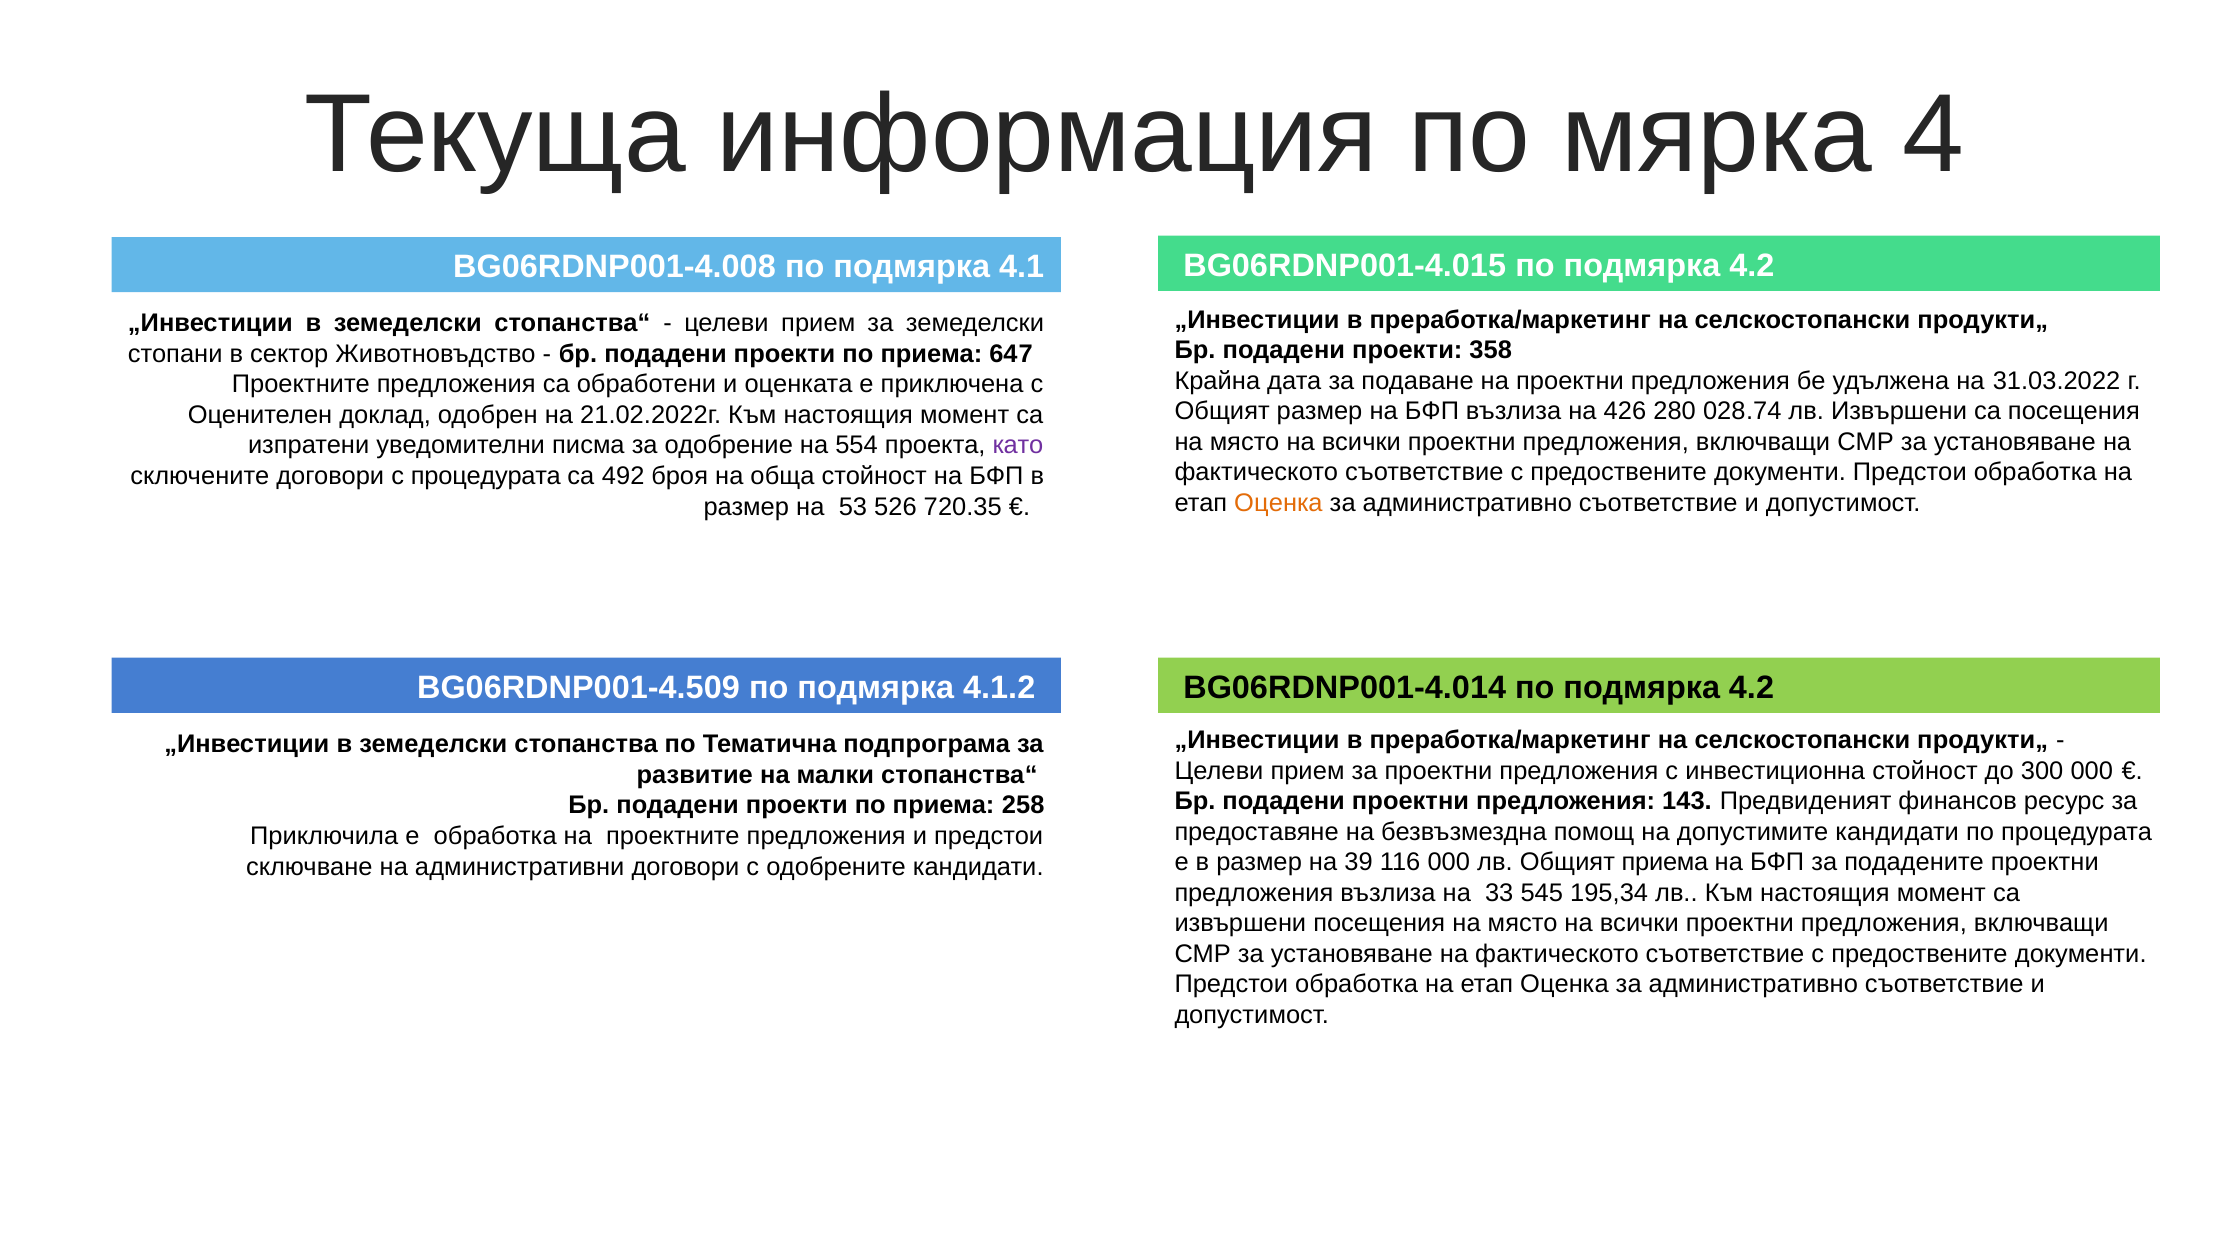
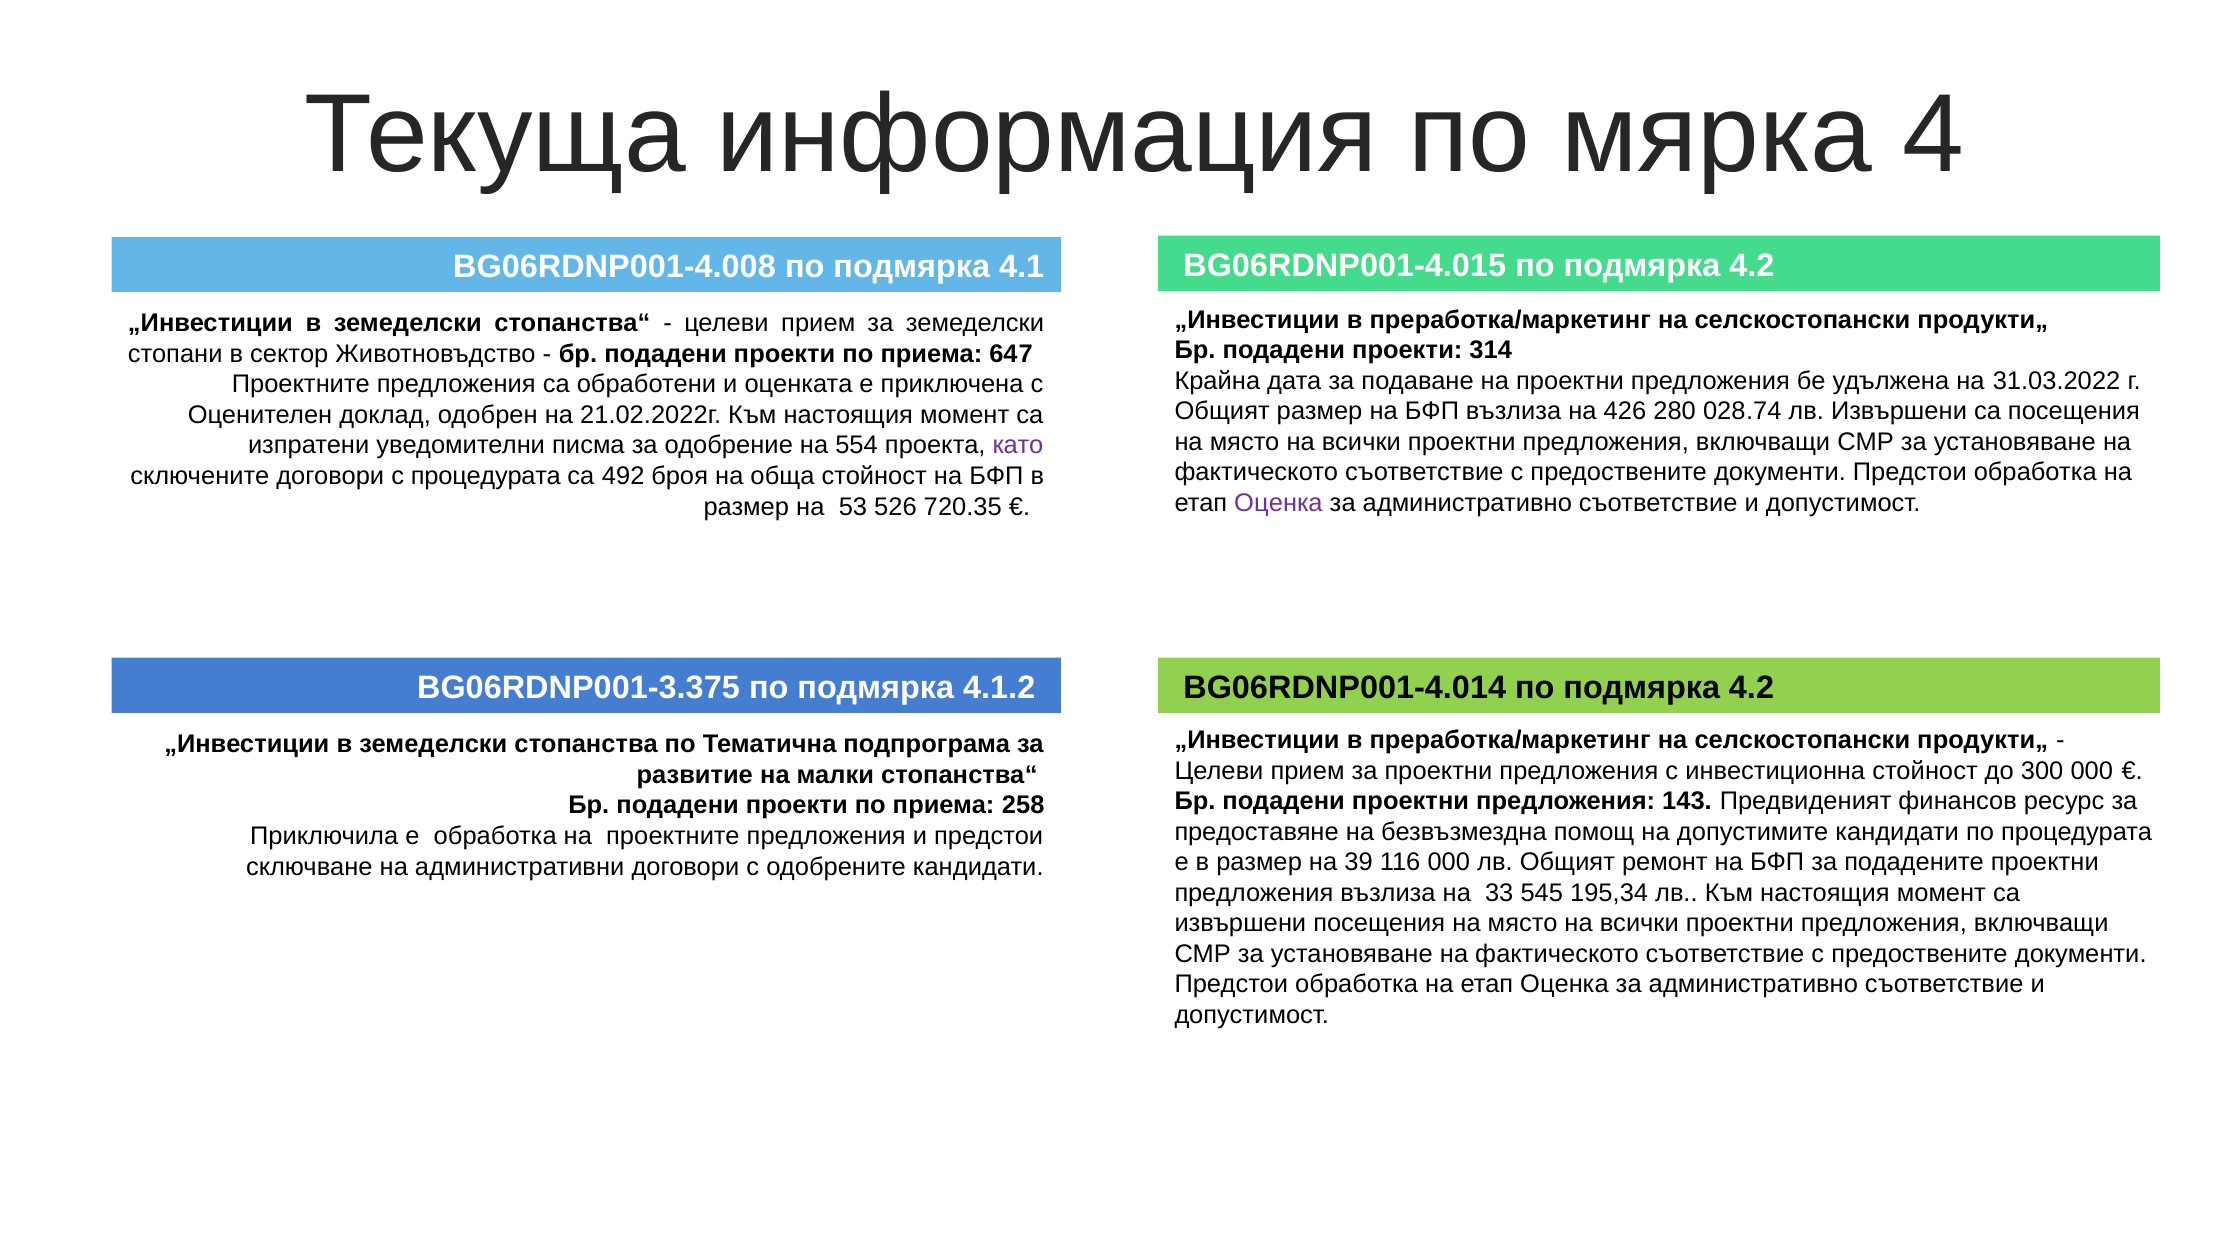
358: 358 -> 314
Оценка at (1278, 503) colour: orange -> purple
BG06RDNP001-4.509: BG06RDNP001-4.509 -> BG06RDNP001-3.375
Общият приема: приема -> ремонт
